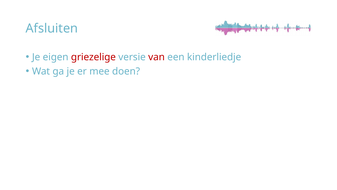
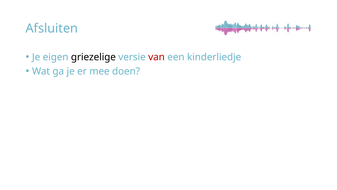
griezelige colour: red -> black
